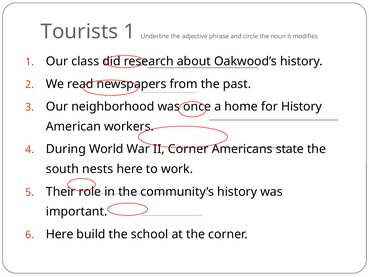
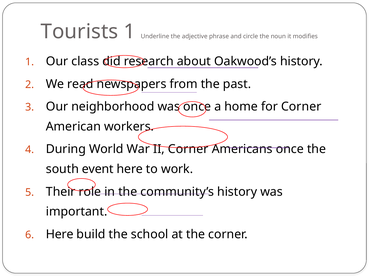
for History: History -> Corner
Americans state: state -> once
nests: nests -> event
